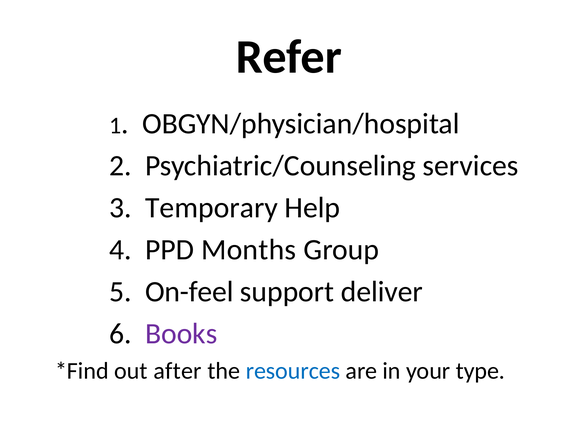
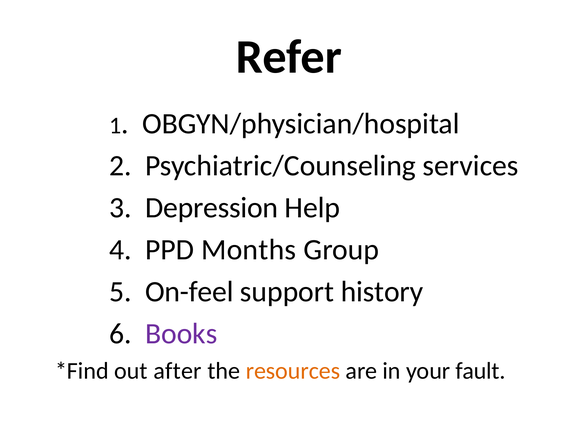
Temporary: Temporary -> Depression
deliver: deliver -> history
resources colour: blue -> orange
type: type -> fault
